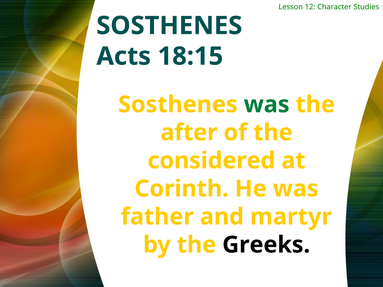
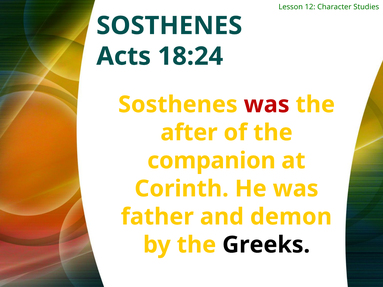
18:15: 18:15 -> 18:24
was at (267, 105) colour: green -> red
considered: considered -> companion
martyr: martyr -> demon
